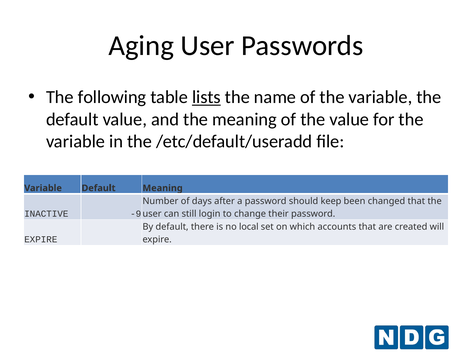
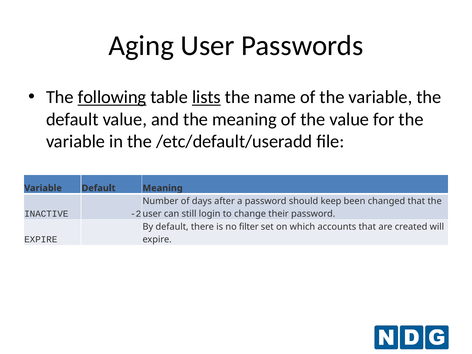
following underline: none -> present
-9: -9 -> -2
local: local -> filter
